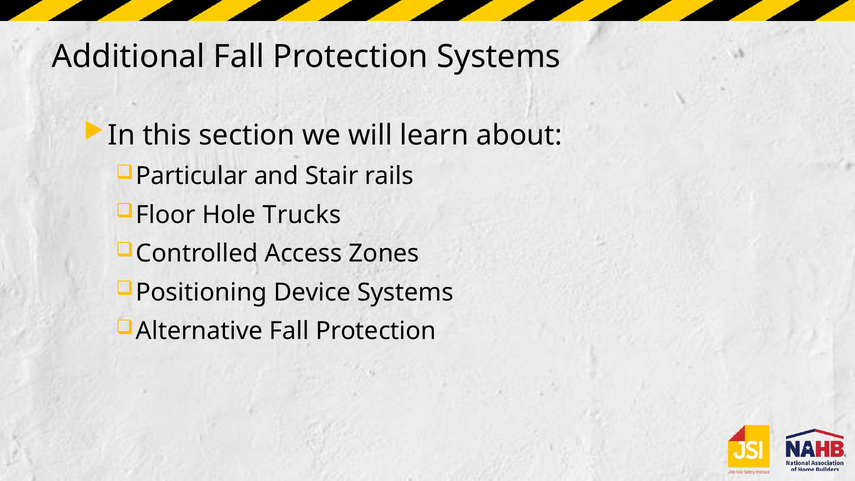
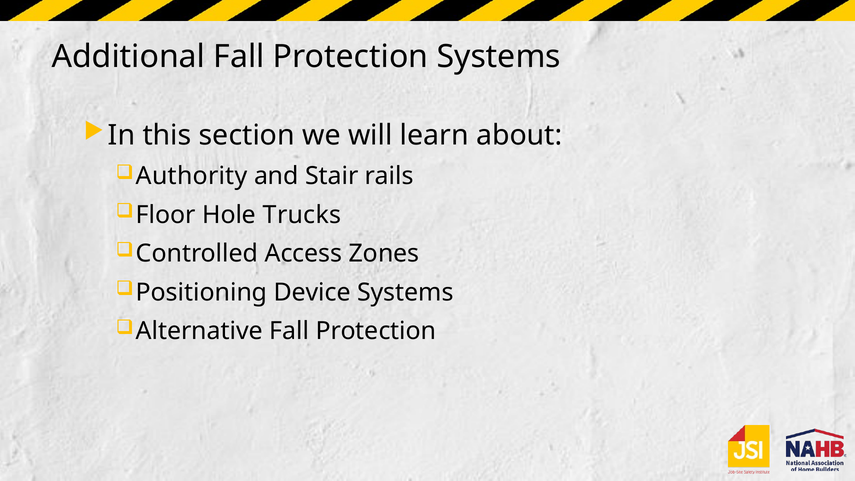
Particular: Particular -> Authority
